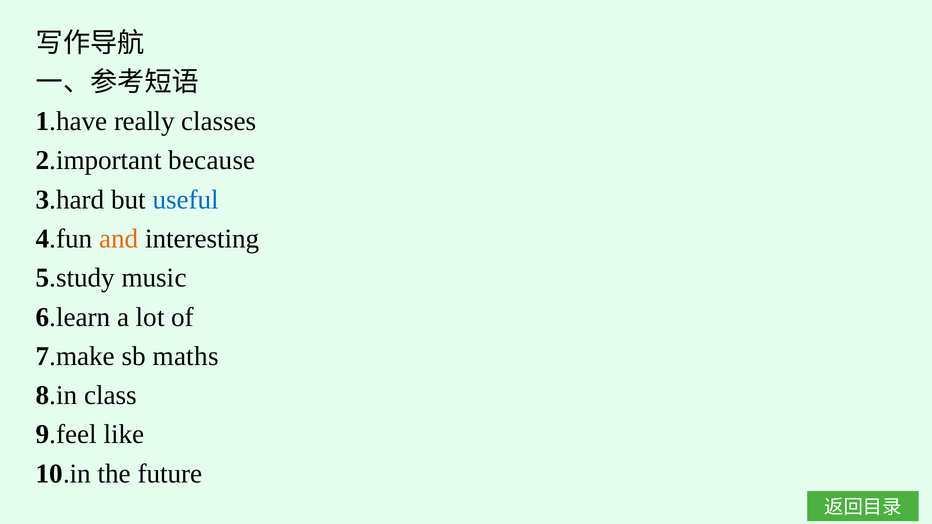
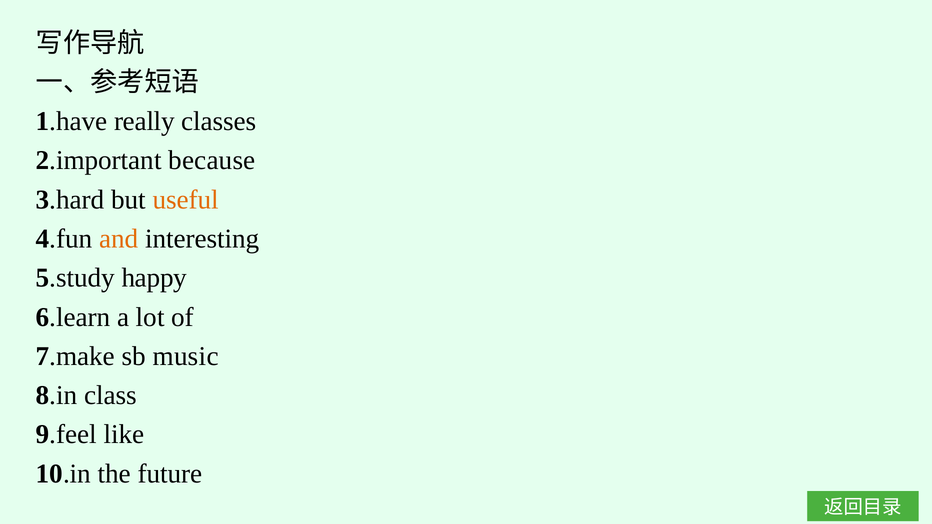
useful colour: blue -> orange
music: music -> happy
maths: maths -> music
